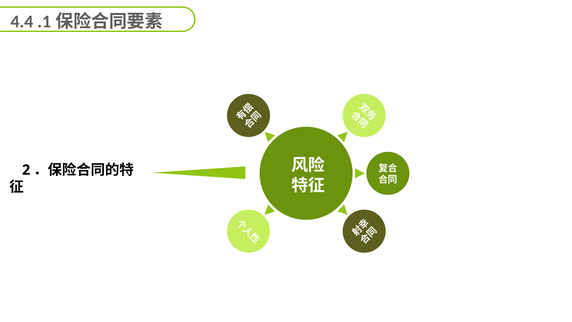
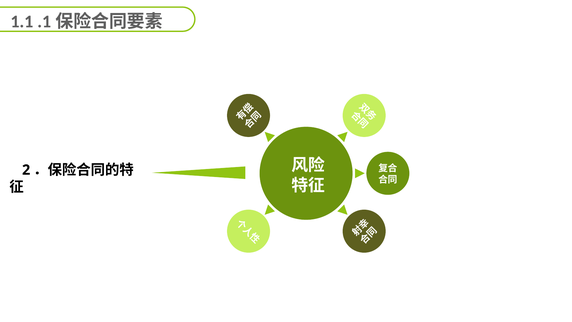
4.4: 4.4 -> 1.1
